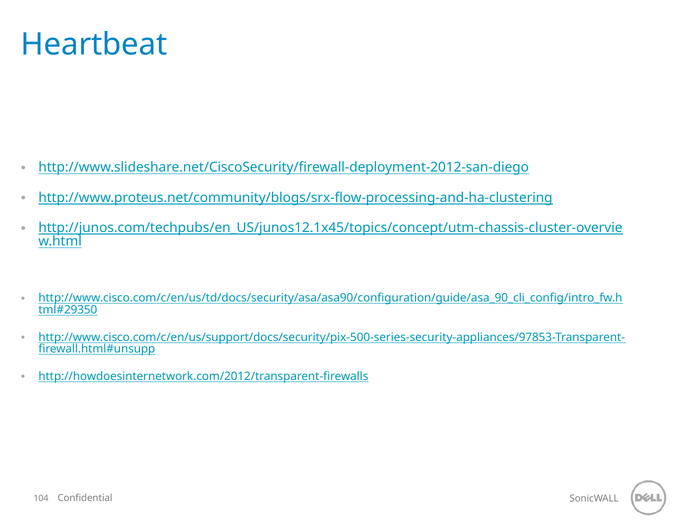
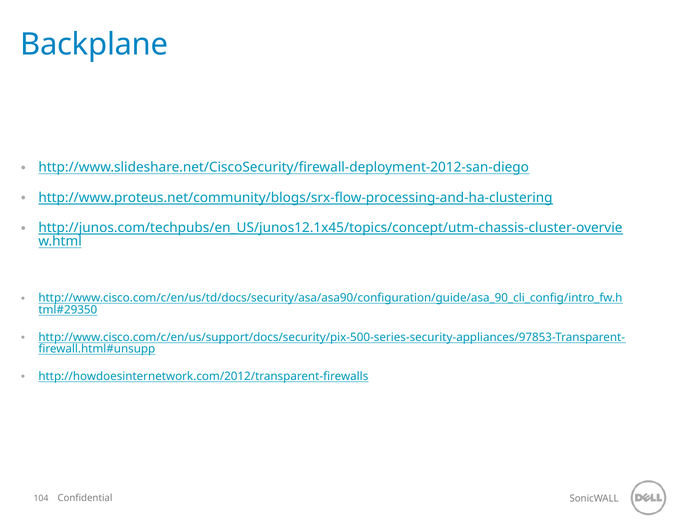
Heartbeat: Heartbeat -> Backplane
